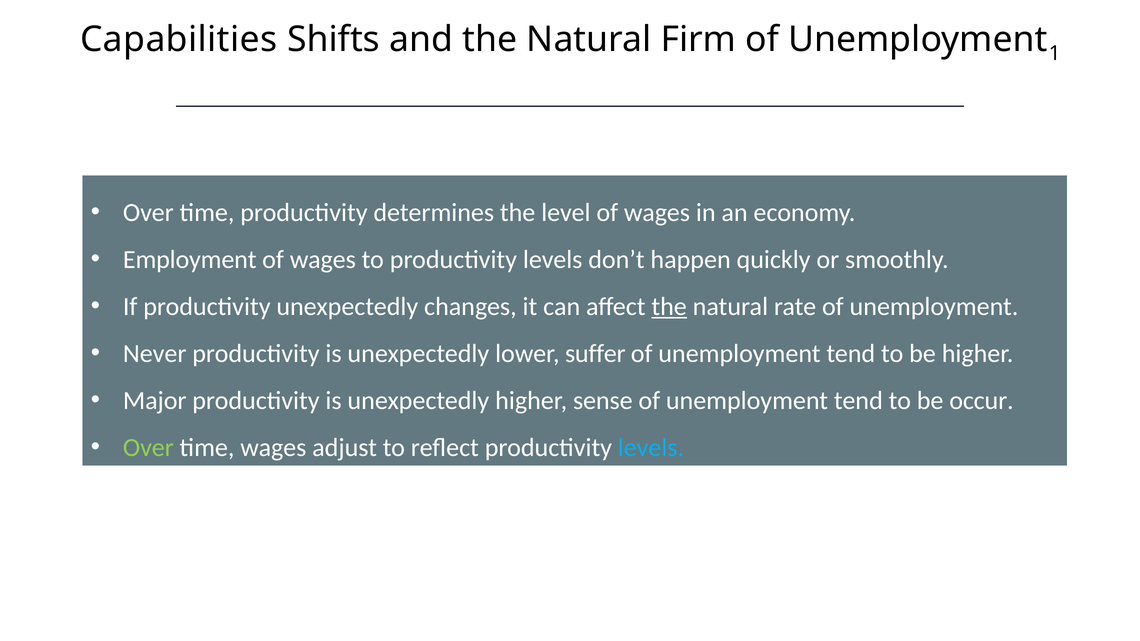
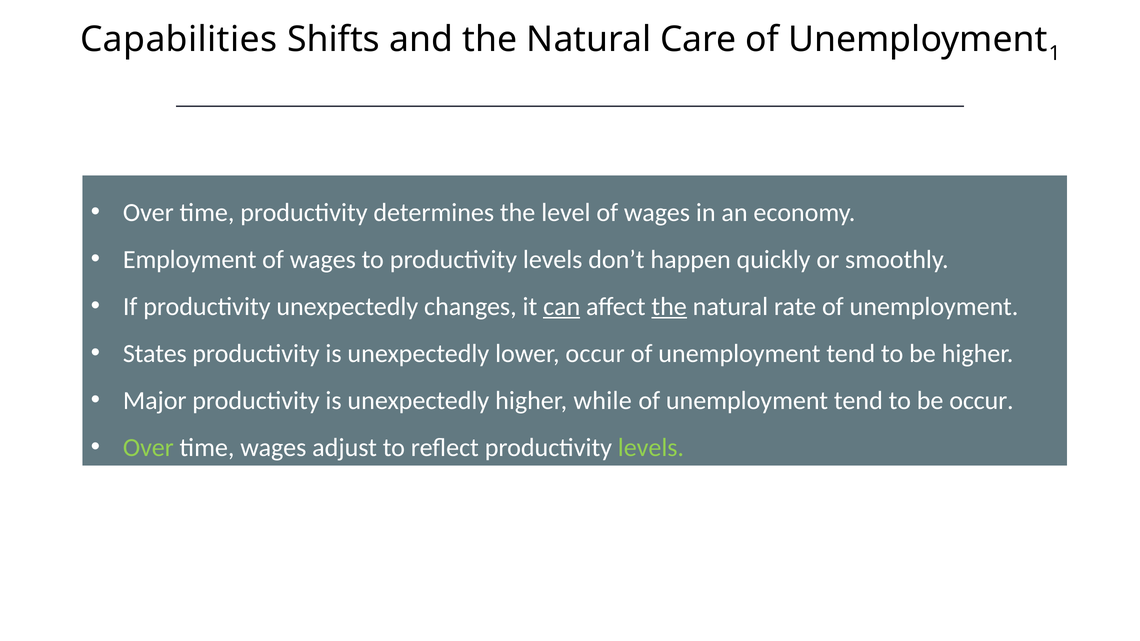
Firm: Firm -> Care
can underline: none -> present
Never: Never -> States
lower suffer: suffer -> occur
sense: sense -> while
levels at (651, 448) colour: light blue -> light green
